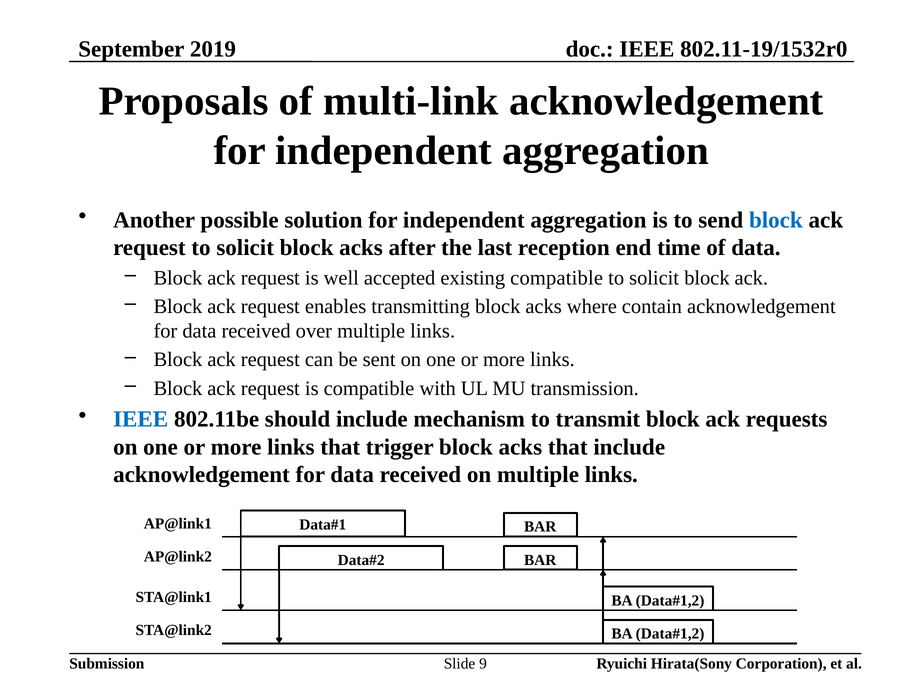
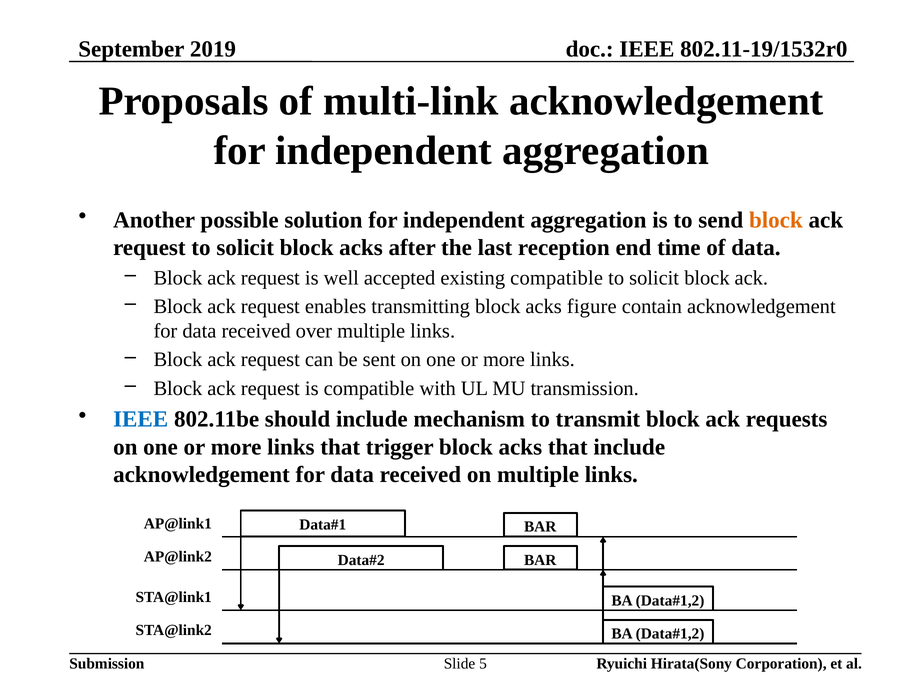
block at (776, 220) colour: blue -> orange
where: where -> figure
9: 9 -> 5
